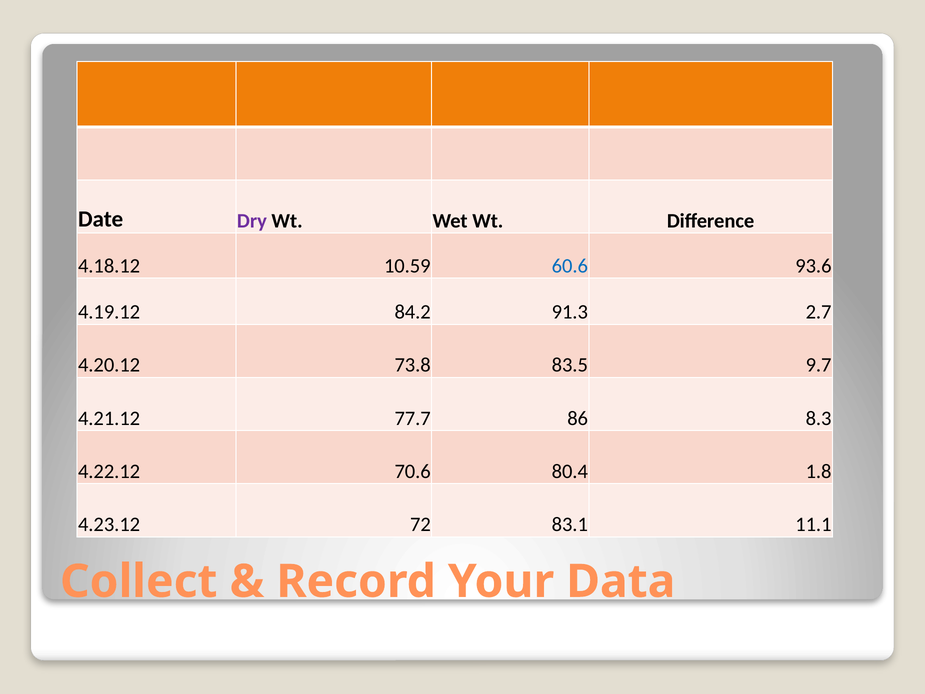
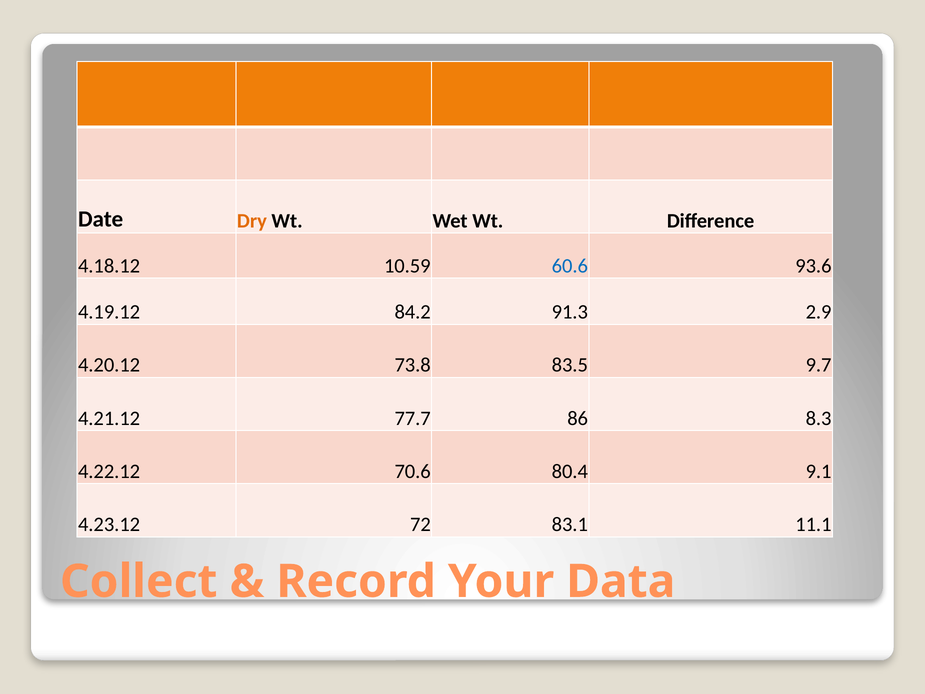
Dry colour: purple -> orange
2.7: 2.7 -> 2.9
1.8: 1.8 -> 9.1
